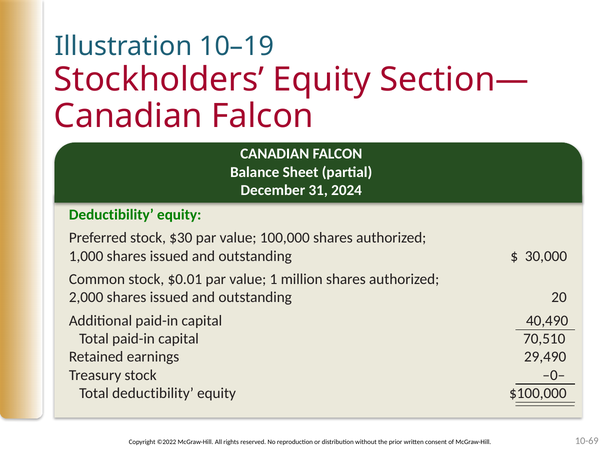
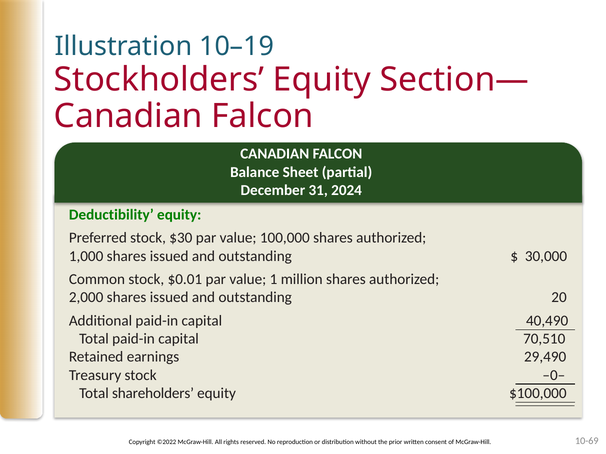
Total deductibility: deductibility -> shareholders
